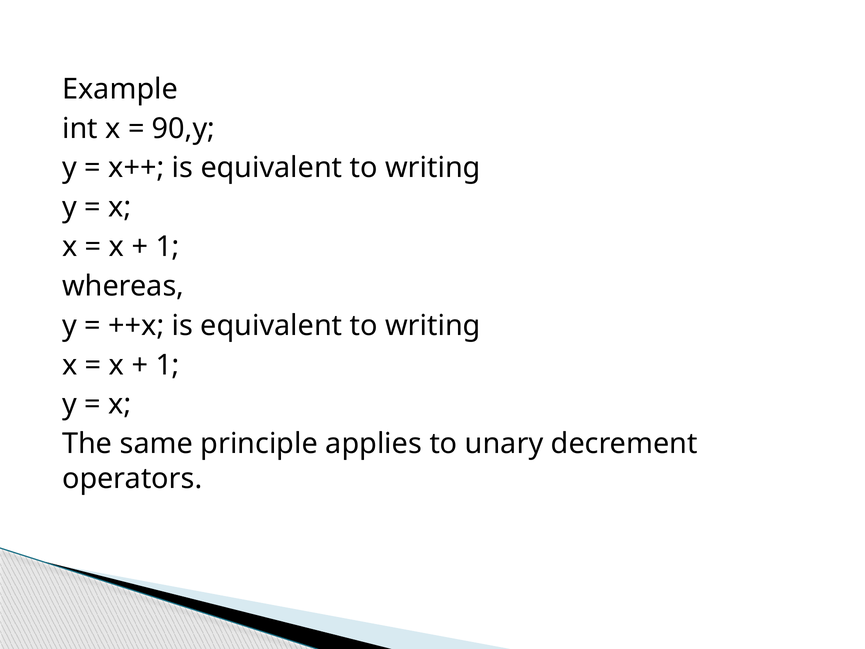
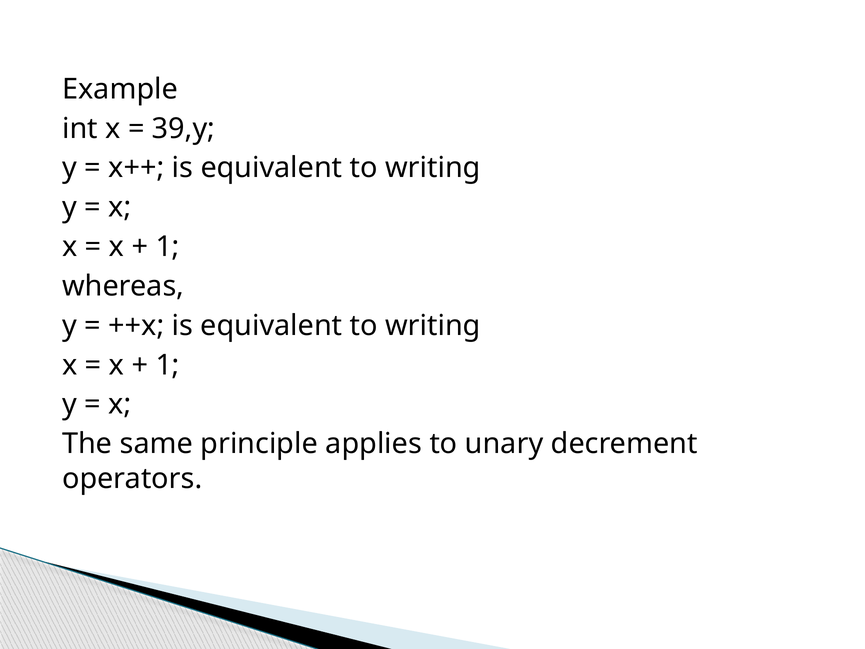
90,y: 90,y -> 39,y
